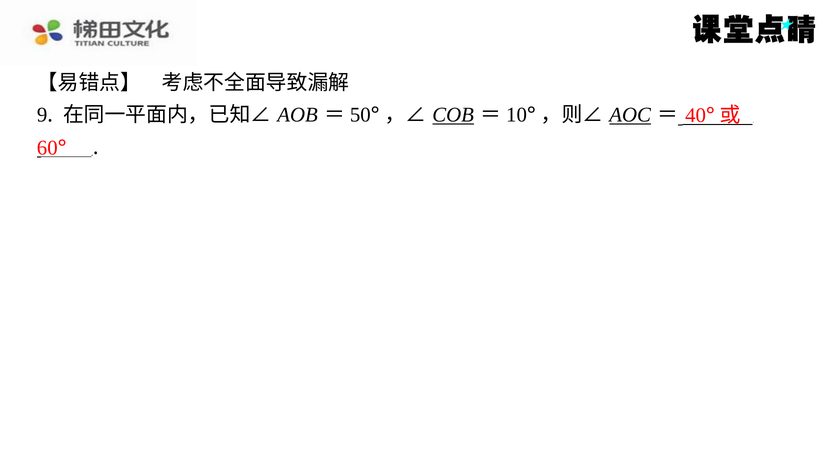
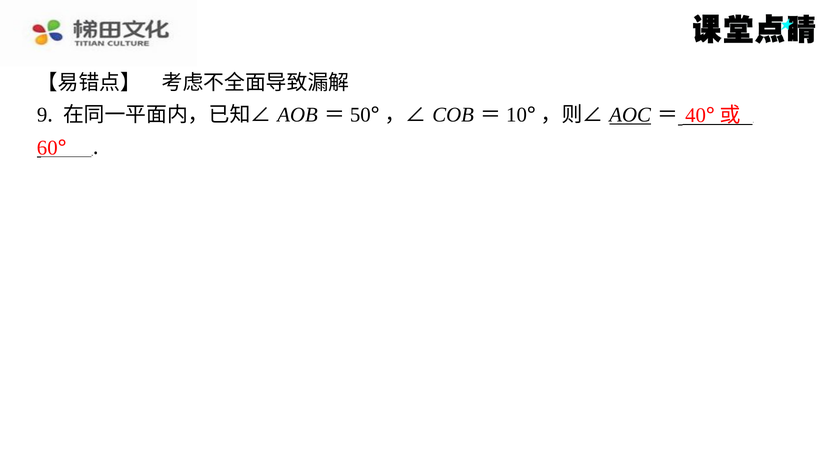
COB underline: present -> none
